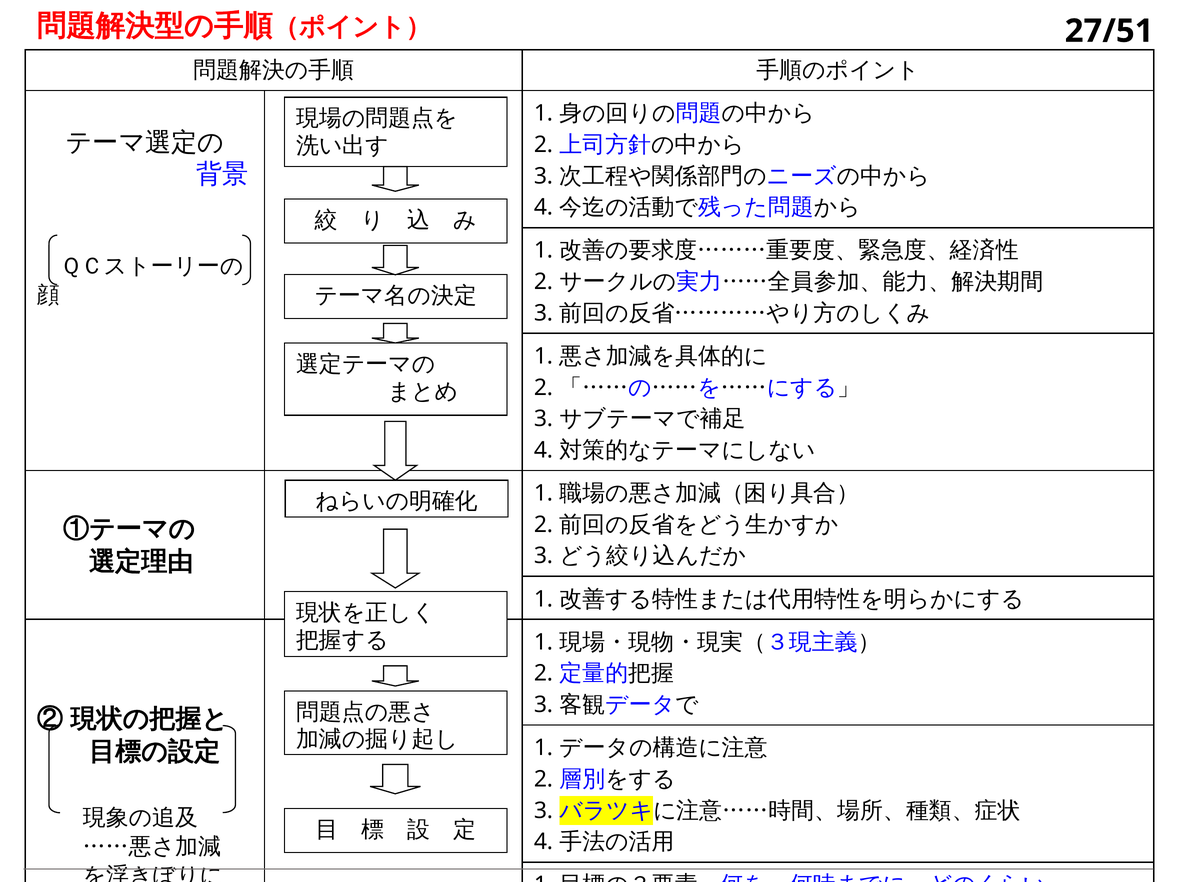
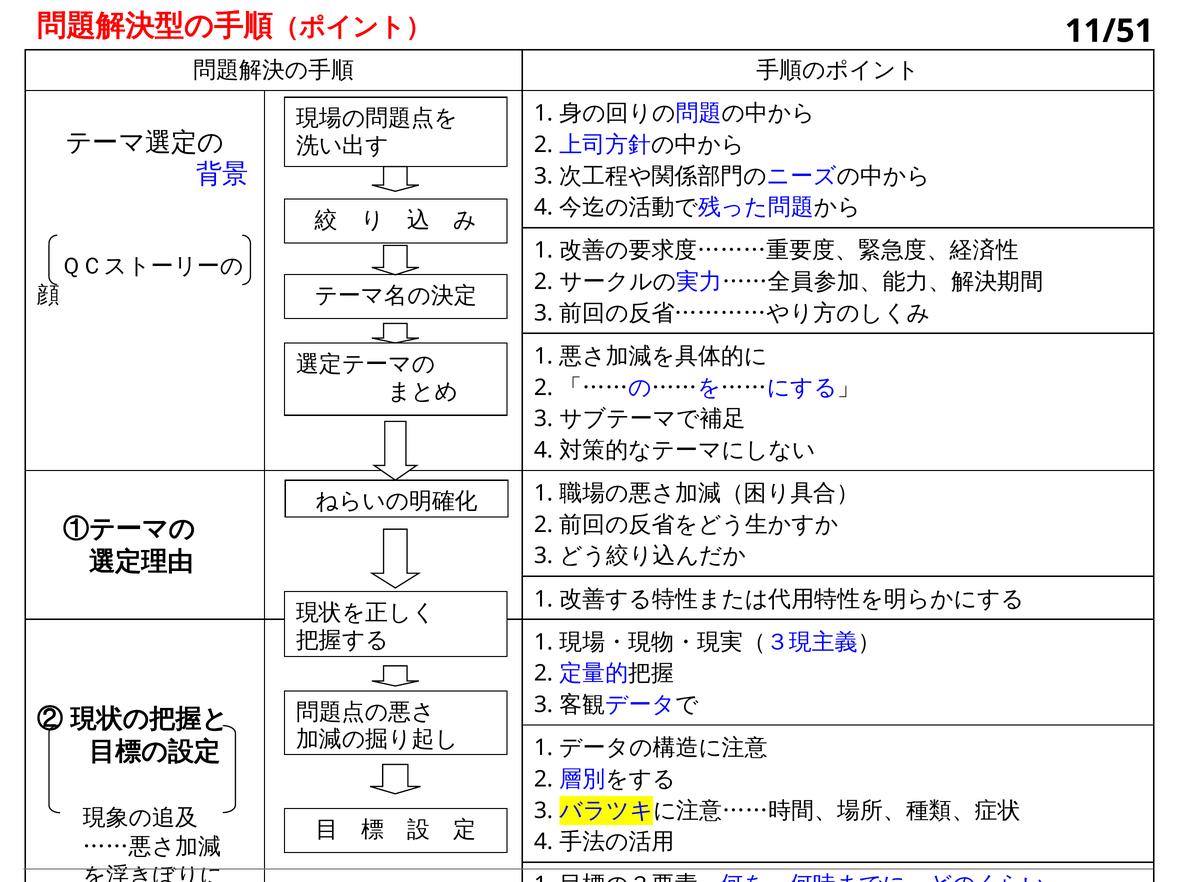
27/51: 27/51 -> 11/51
